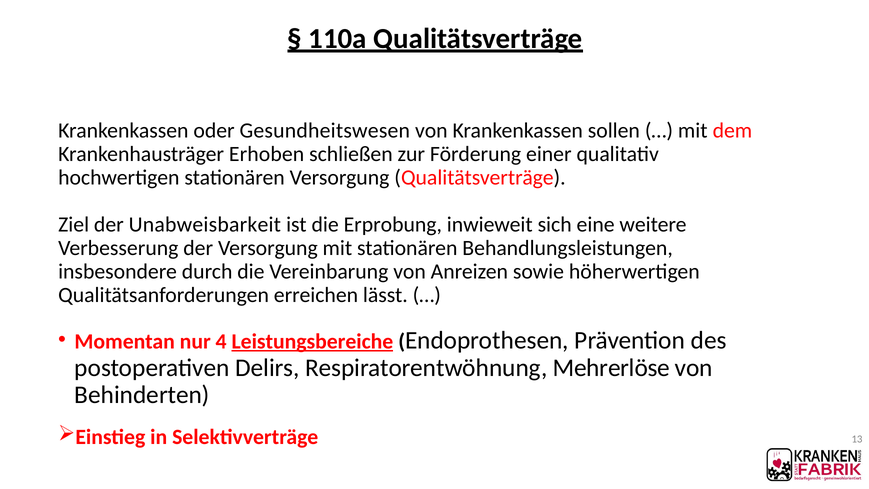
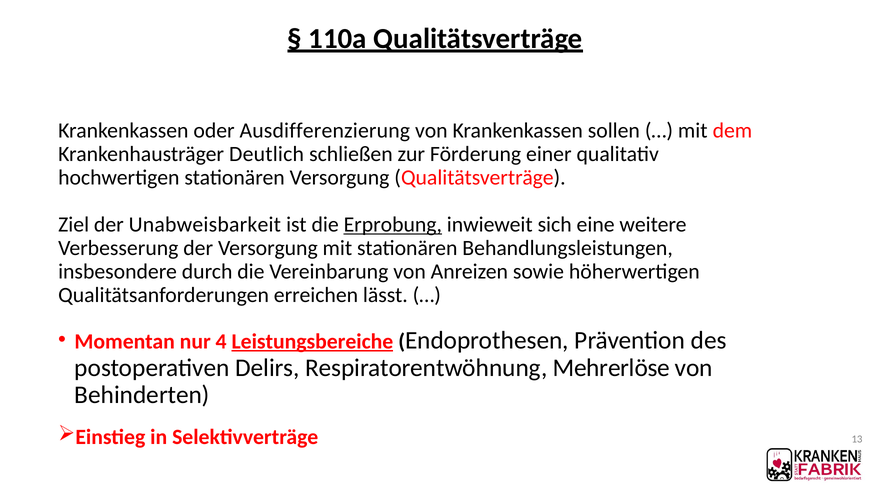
Gesundheitswesen: Gesundheitswesen -> Ausdifferenzierung
Erhoben: Erhoben -> Deutlich
Erprobung underline: none -> present
